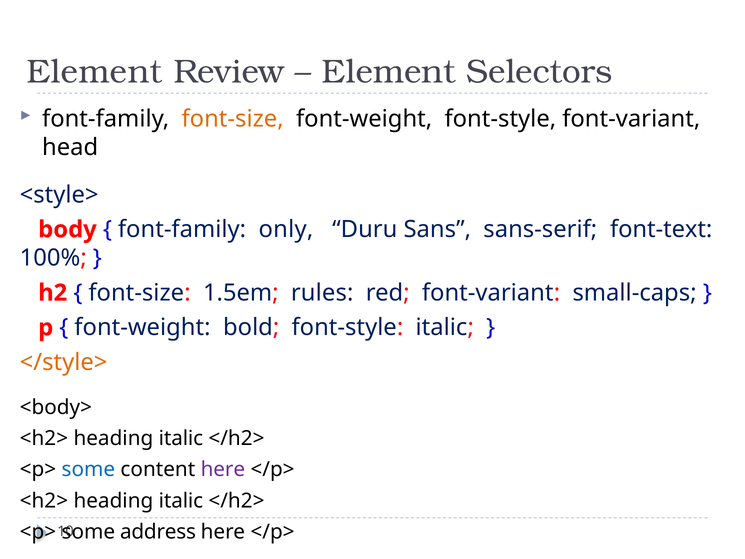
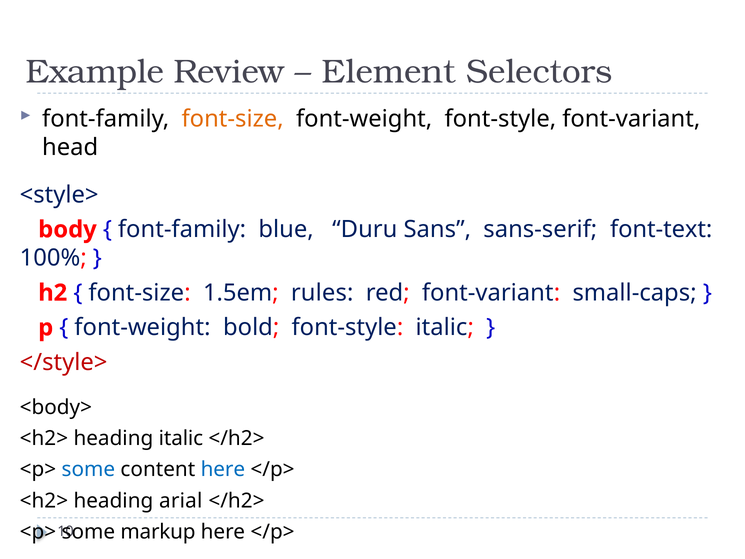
Element at (94, 72): Element -> Example
only: only -> blue
</style> colour: orange -> red
here at (223, 469) colour: purple -> blue
italic at (181, 501): italic -> arial
address: address -> markup
